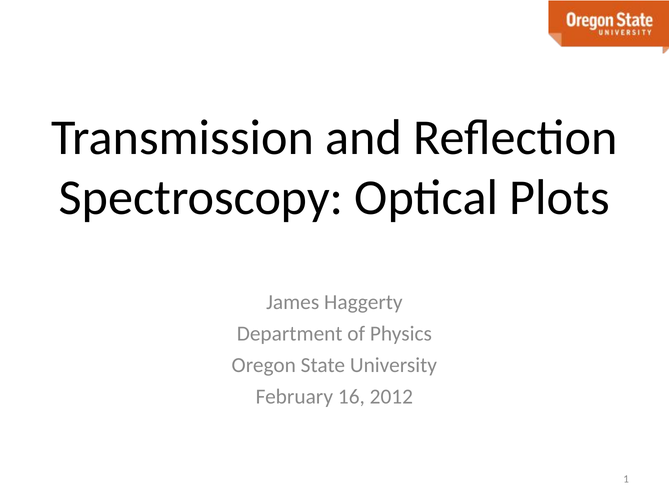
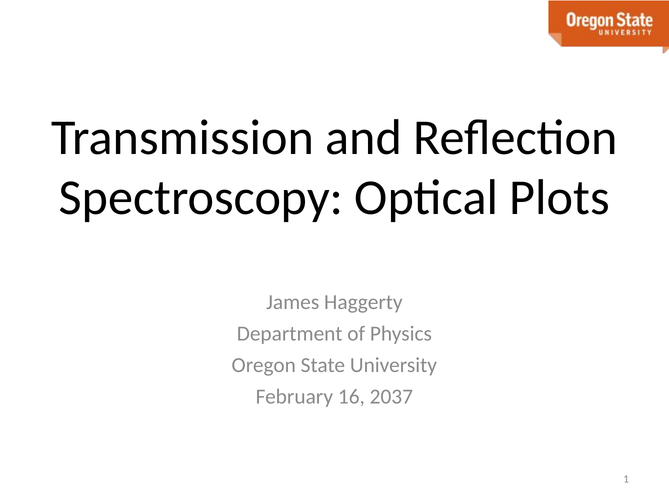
2012: 2012 -> 2037
